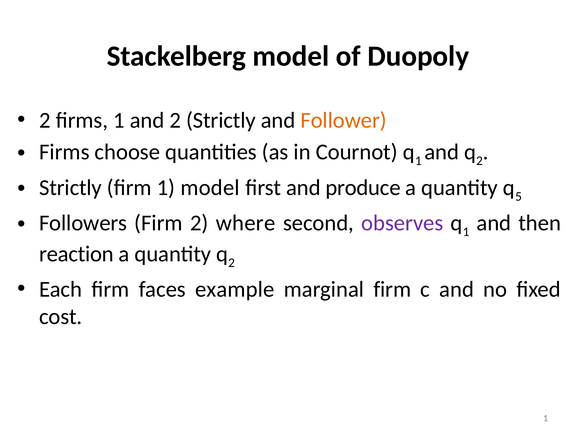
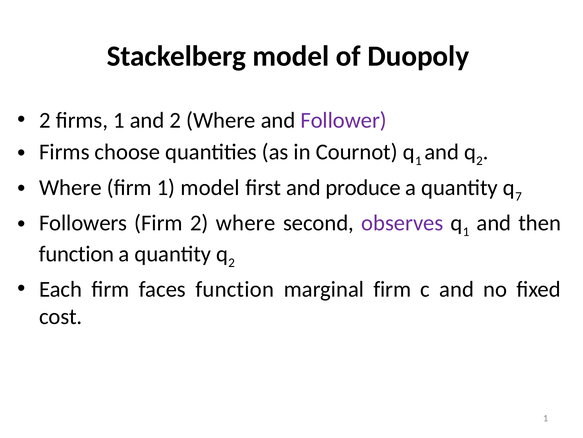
and 2 Strictly: Strictly -> Where
Follower colour: orange -> purple
Strictly at (71, 187): Strictly -> Where
5: 5 -> 7
reaction at (76, 253): reaction -> function
faces example: example -> function
